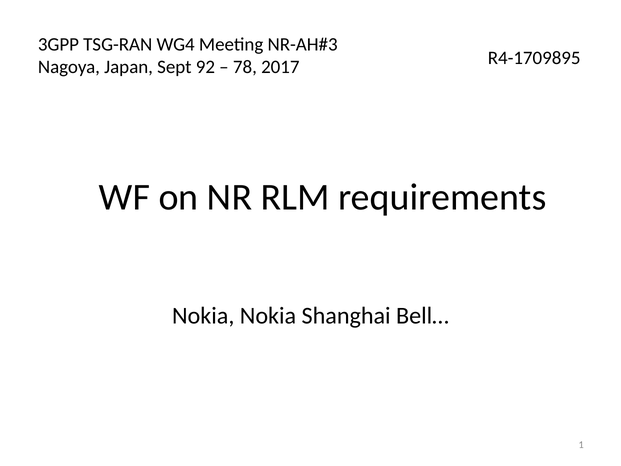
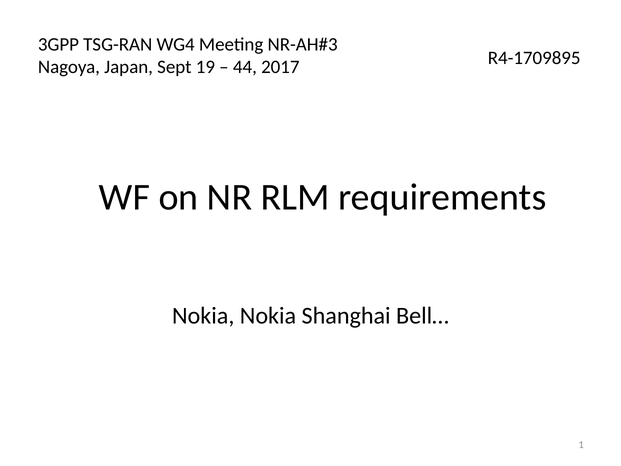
92: 92 -> 19
78: 78 -> 44
